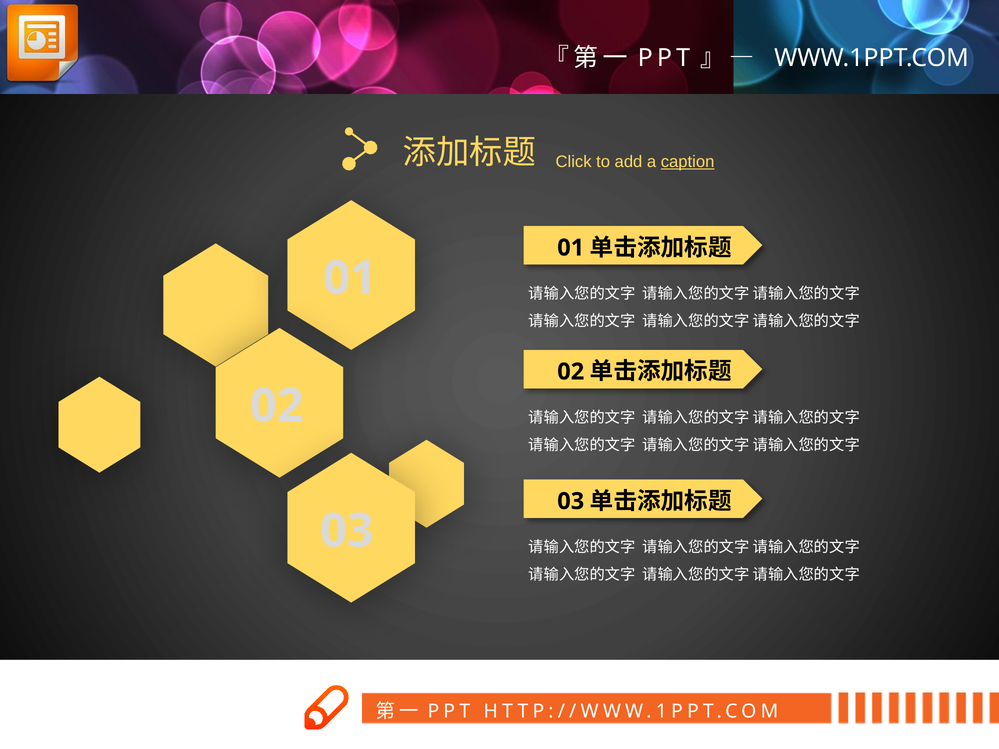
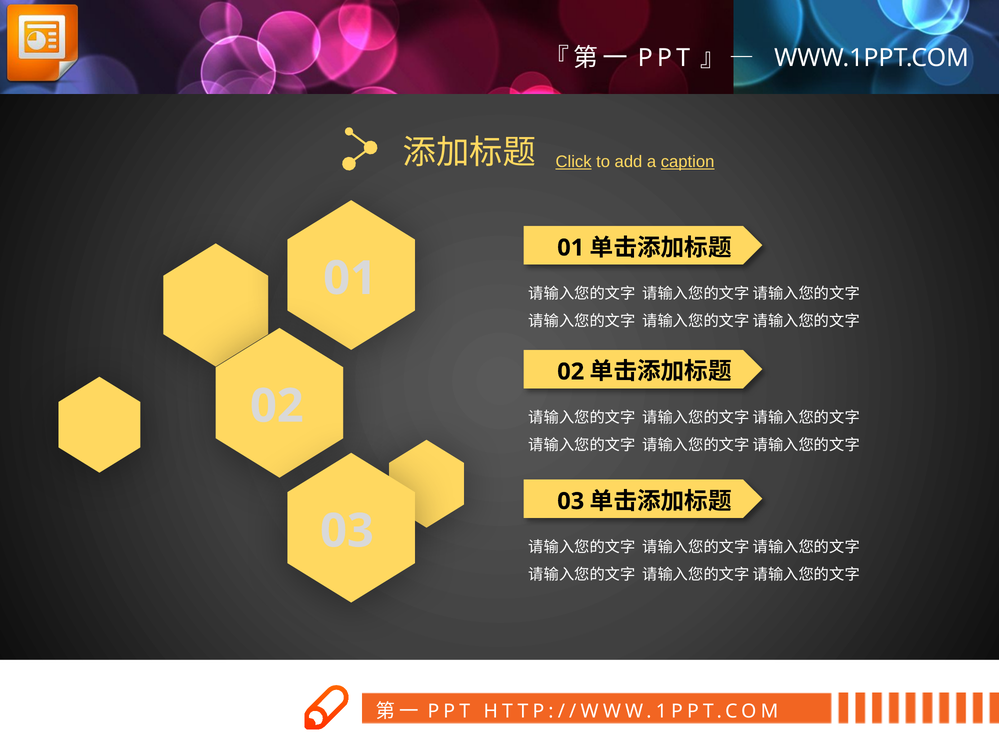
Click underline: none -> present
